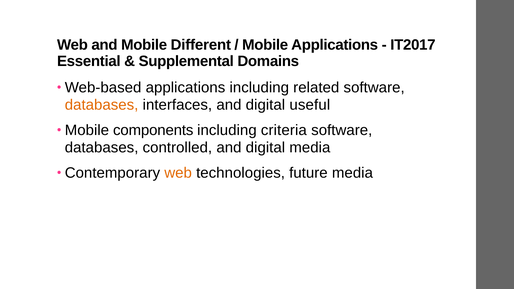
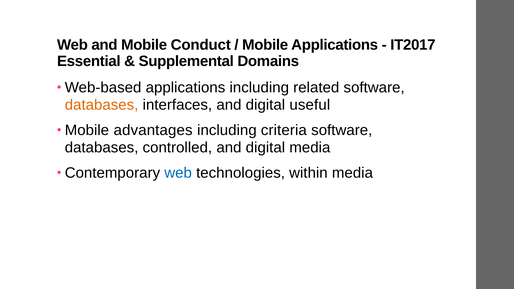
Different: Different -> Conduct
components: components -> advantages
web at (178, 173) colour: orange -> blue
future: future -> within
